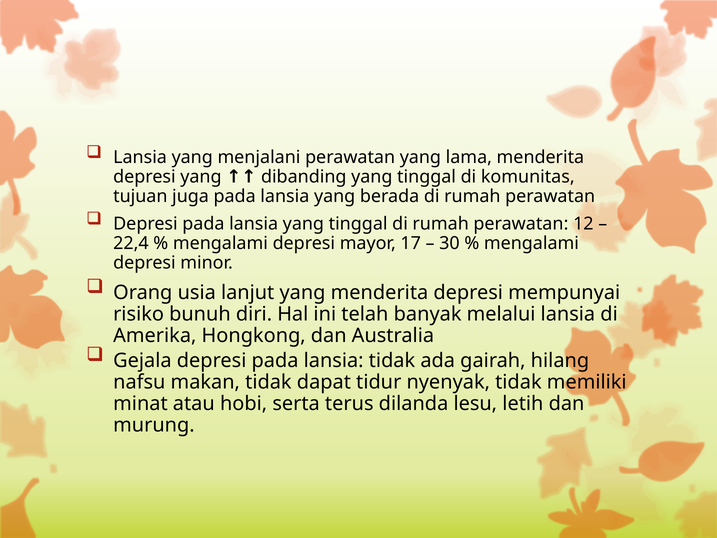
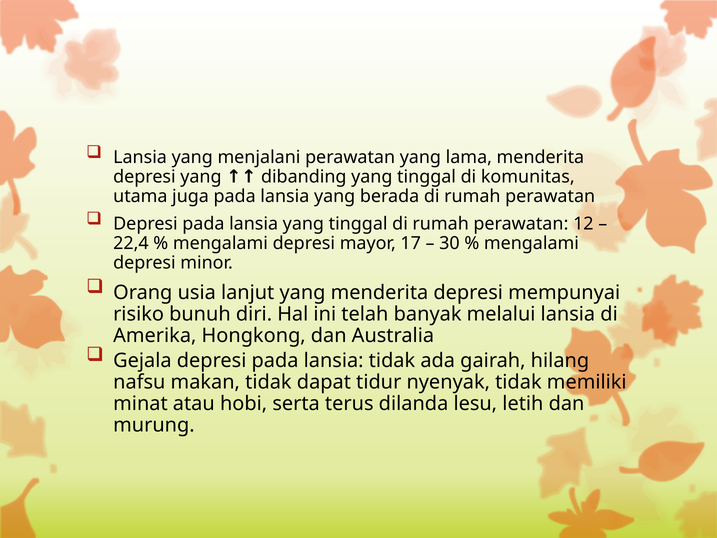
tujuan: tujuan -> utama
